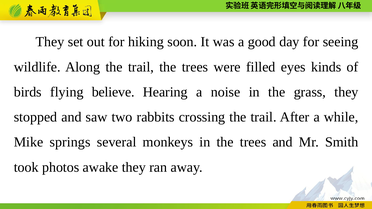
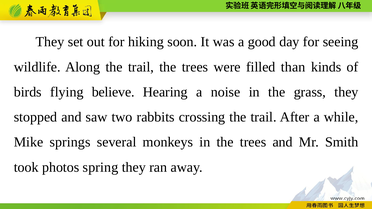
eyes: eyes -> than
awake: awake -> spring
